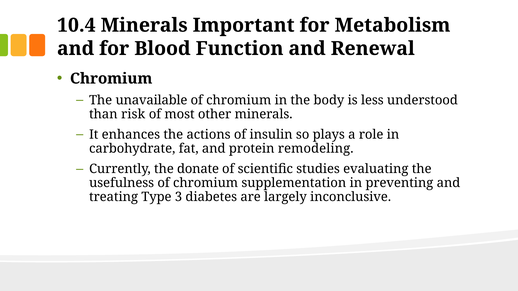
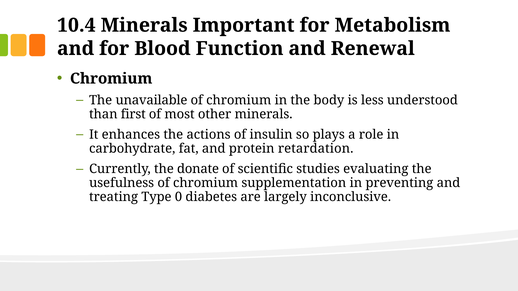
risk: risk -> first
remodeling: remodeling -> retardation
3: 3 -> 0
